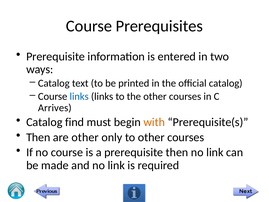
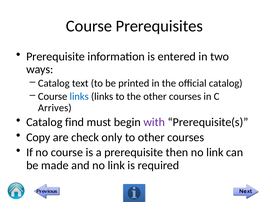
with colour: orange -> purple
Then at (38, 137): Then -> Copy
are other: other -> check
